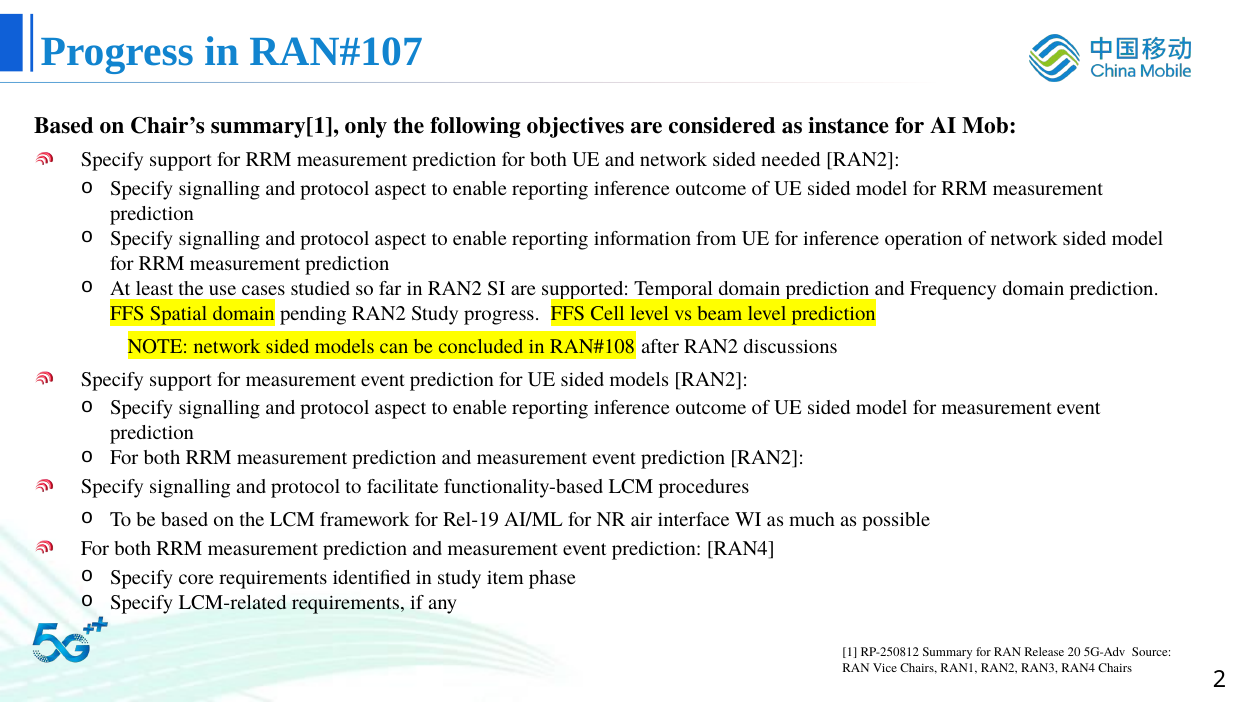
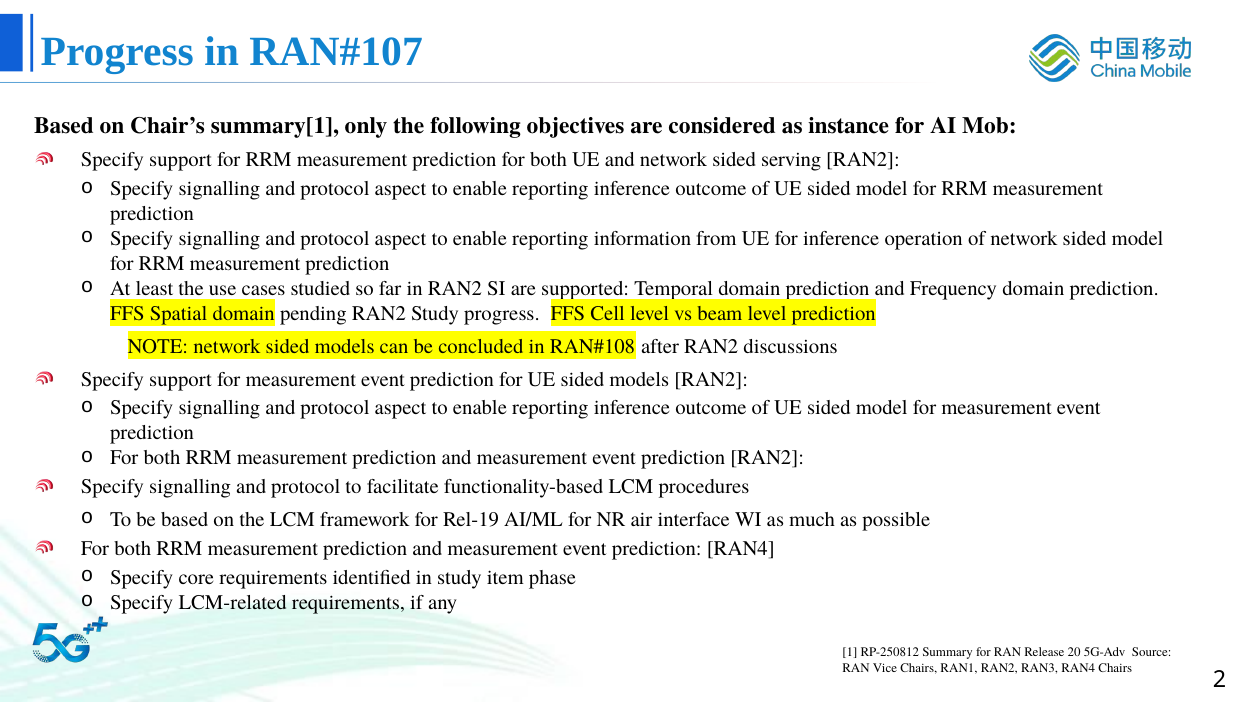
needed: needed -> serving
